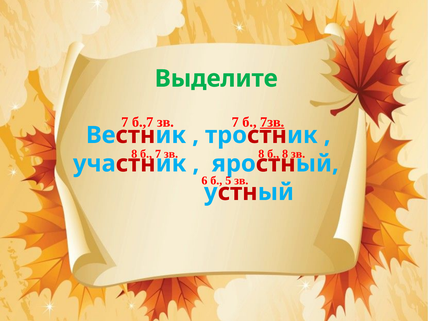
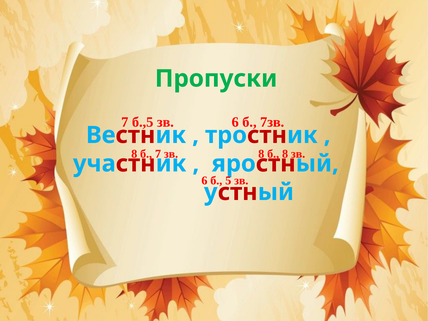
Выделите: Выделите -> Пропуски
б.,7: б.,7 -> б.,5
7 at (235, 122): 7 -> 6
7зв underline: present -> none
